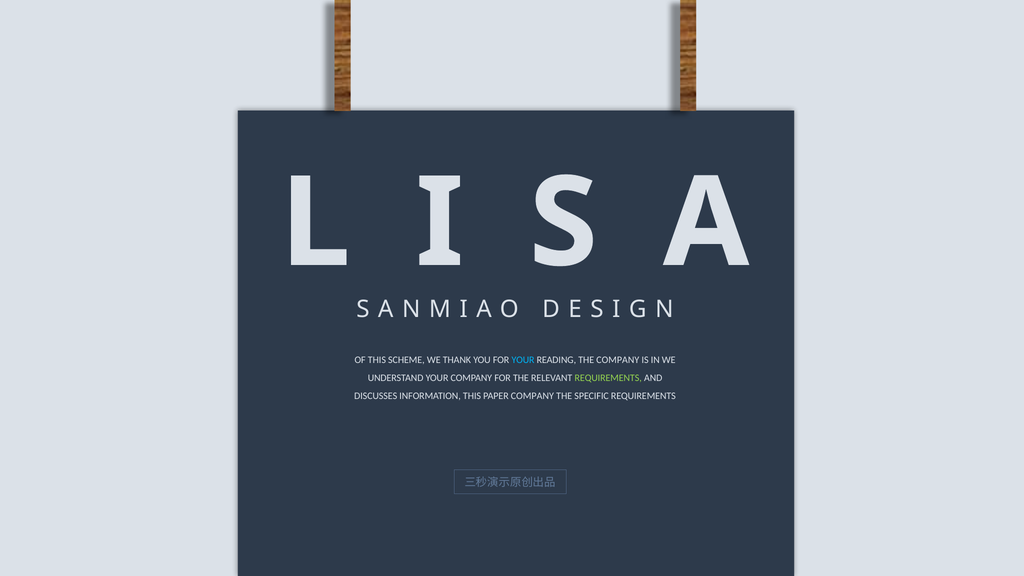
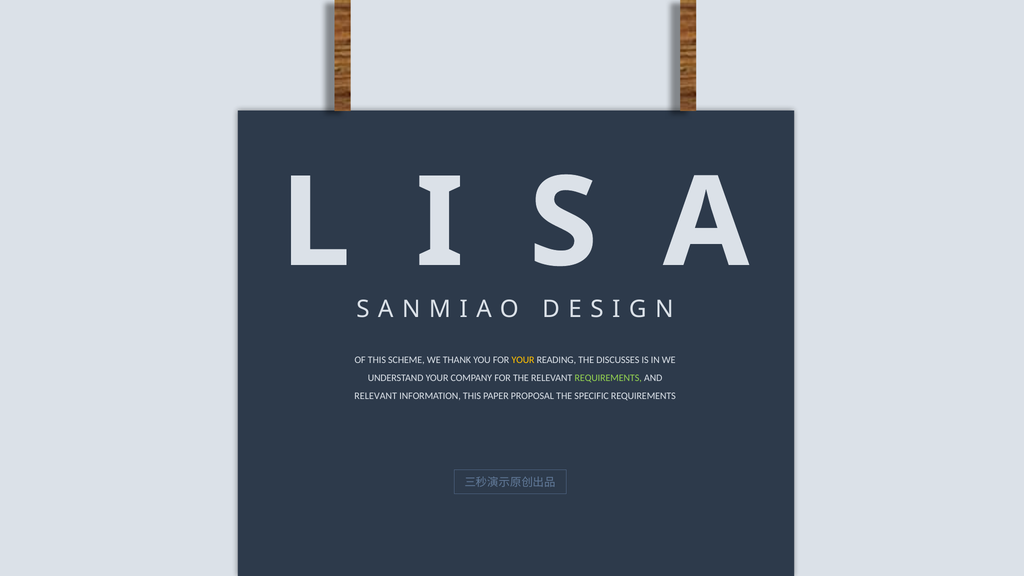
YOUR at (523, 360) colour: light blue -> yellow
THE COMPANY: COMPANY -> DISCUSSES
DISCUSSES at (376, 396): DISCUSSES -> RELEVANT
PAPER COMPANY: COMPANY -> PROPOSAL
